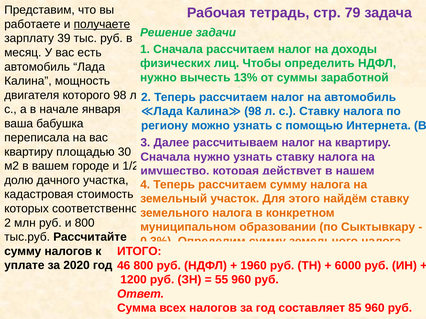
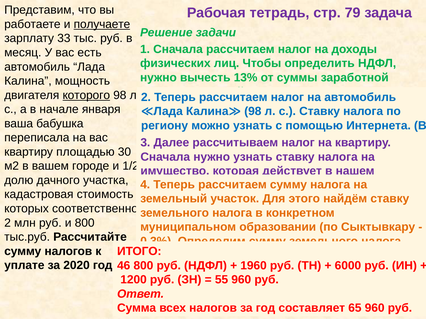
39: 39 -> 33
которого underline: none -> present
составляет 85: 85 -> 65
